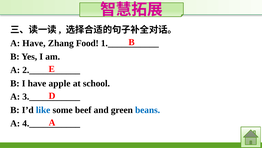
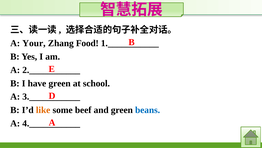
A Have: Have -> Your
have apple: apple -> green
like colour: blue -> orange
